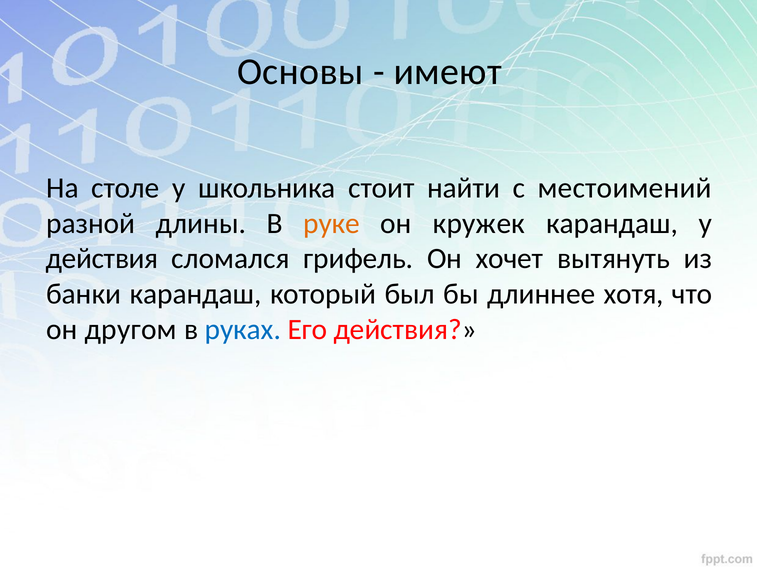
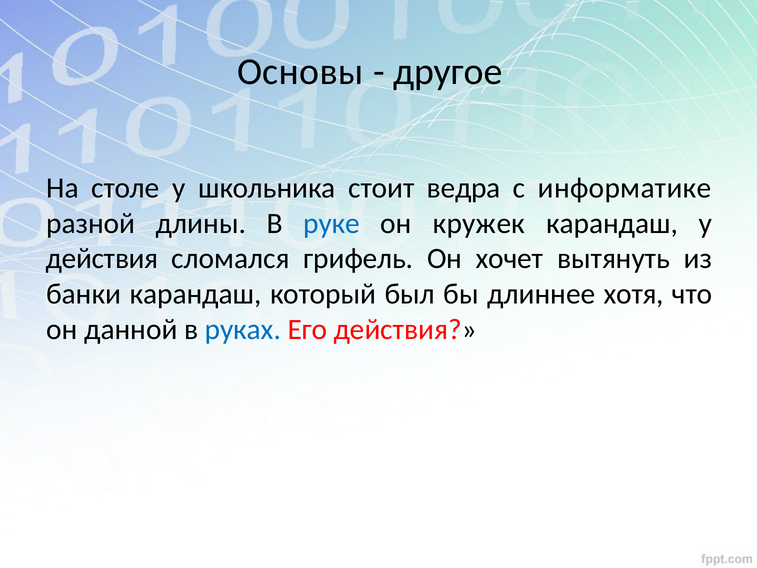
имеют: имеют -> другое
найти: найти -> ведра
местоимений: местоимений -> информатике
руке colour: orange -> blue
другом: другом -> данной
